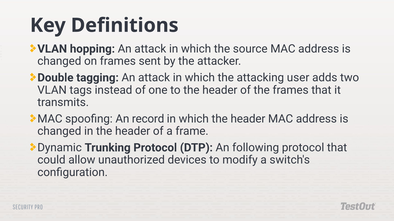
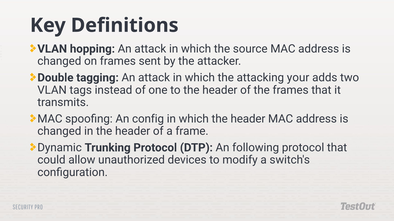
user: user -> your
record: record -> config
